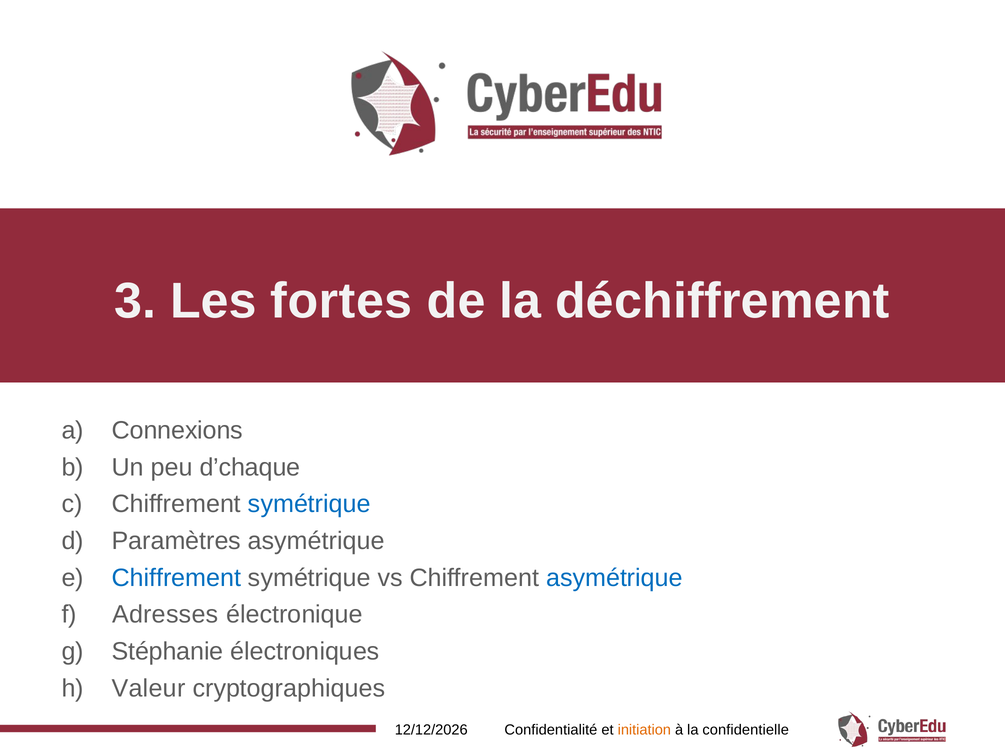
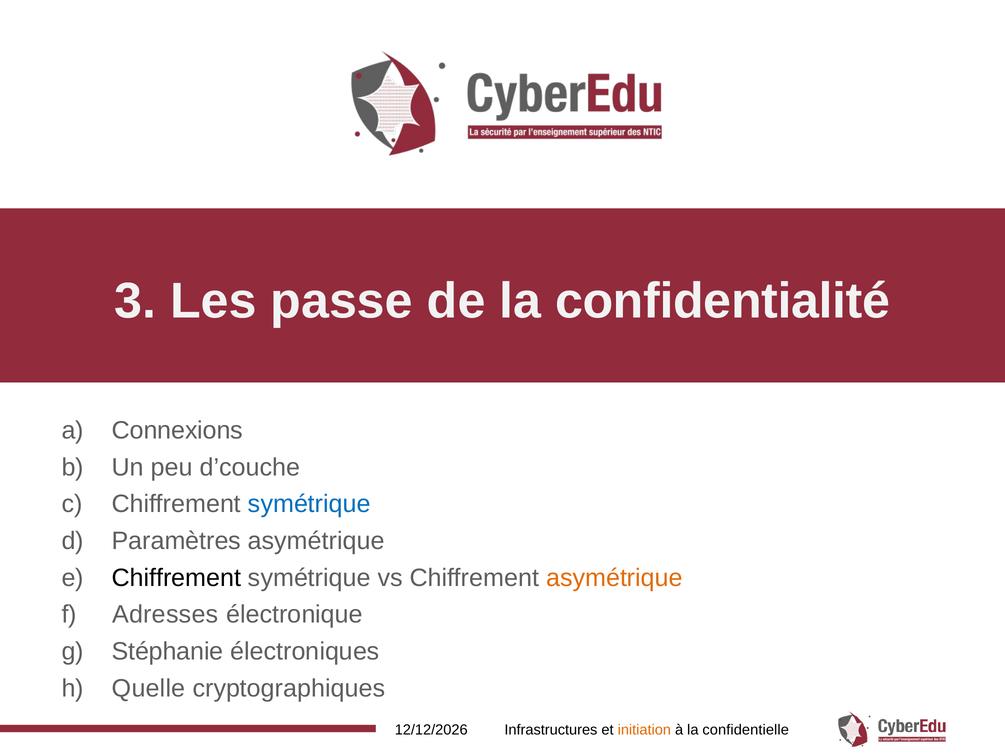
fortes: fortes -> passe
déchiffrement: déchiffrement -> confidentialité
d’chaque: d’chaque -> d’couche
Chiffrement at (176, 578) colour: blue -> black
asymétrique at (614, 578) colour: blue -> orange
Valeur: Valeur -> Quelle
Confidentialité: Confidentialité -> Infrastructures
